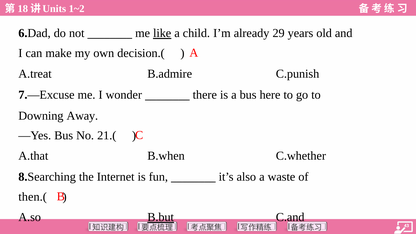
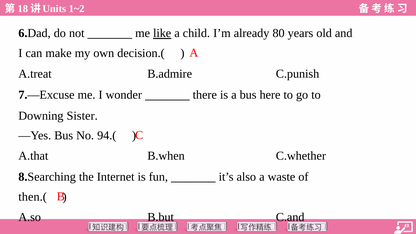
29: 29 -> 80
Away: Away -> Sister
21.(: 21.( -> 94.(
B.but underline: present -> none
